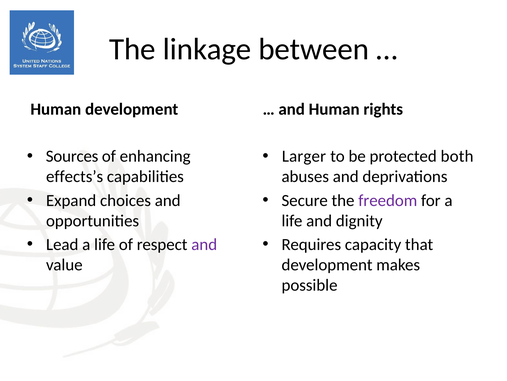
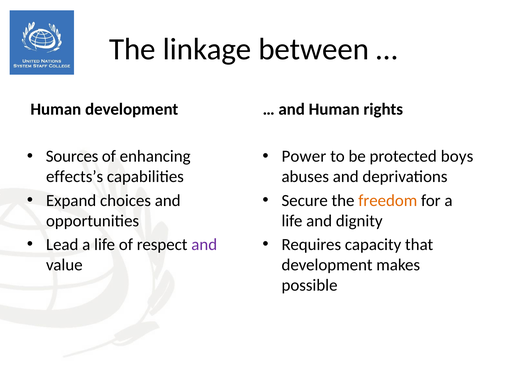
Larger: Larger -> Power
both: both -> boys
freedom colour: purple -> orange
